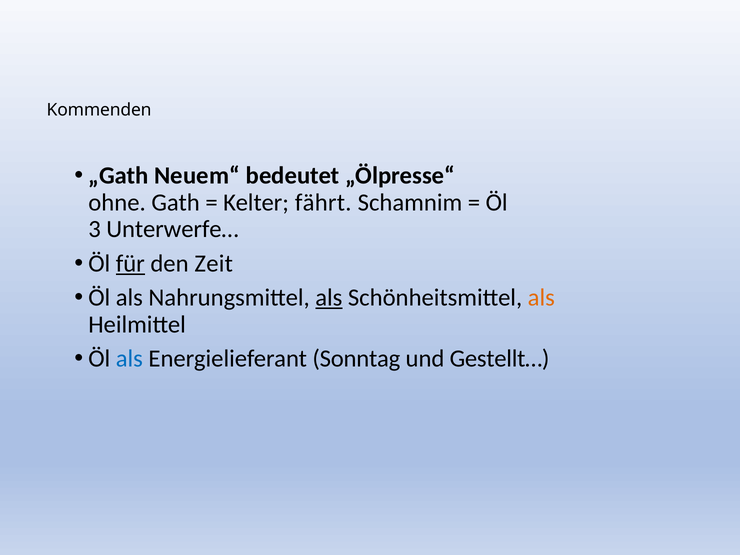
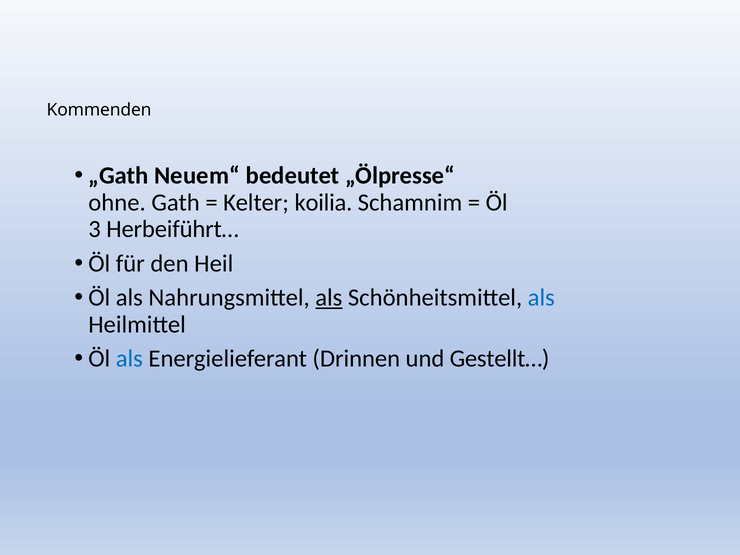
fährt: fährt -> koilia
Unterwerfe…: Unterwerfe… -> Herbeiführt…
für underline: present -> none
Zeit: Zeit -> Heil
als at (541, 298) colour: orange -> blue
Sonntag: Sonntag -> Drinnen
